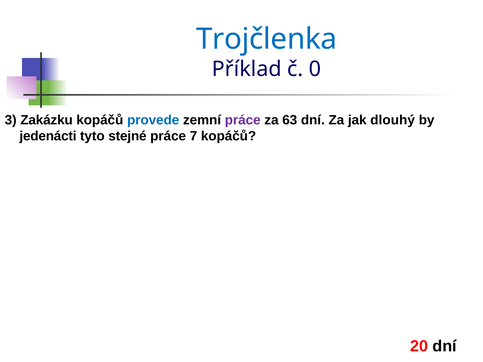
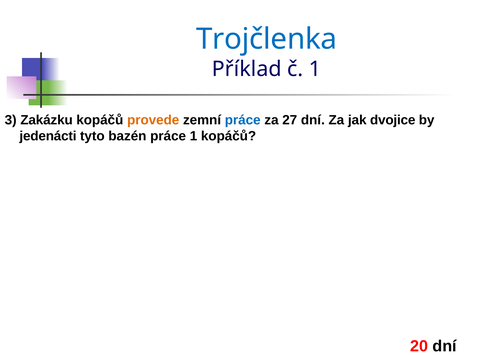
č 0: 0 -> 1
provede colour: blue -> orange
práce at (243, 120) colour: purple -> blue
63: 63 -> 27
dlouhý: dlouhý -> dvojice
stejné: stejné -> bazén
práce 7: 7 -> 1
